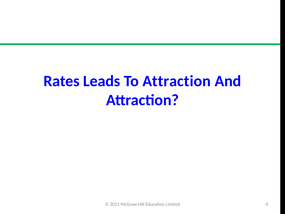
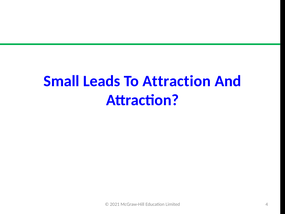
Rates: Rates -> Small
